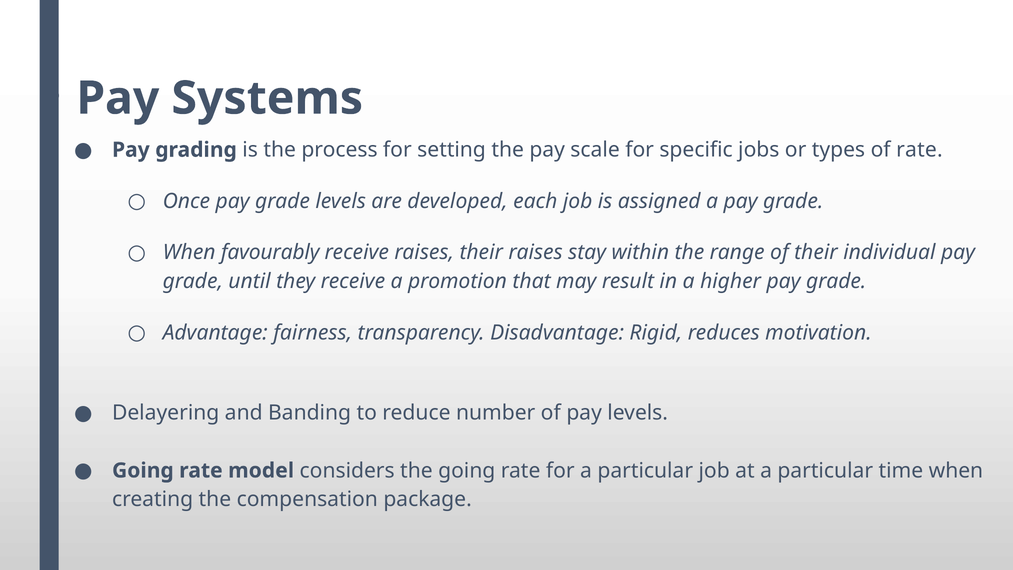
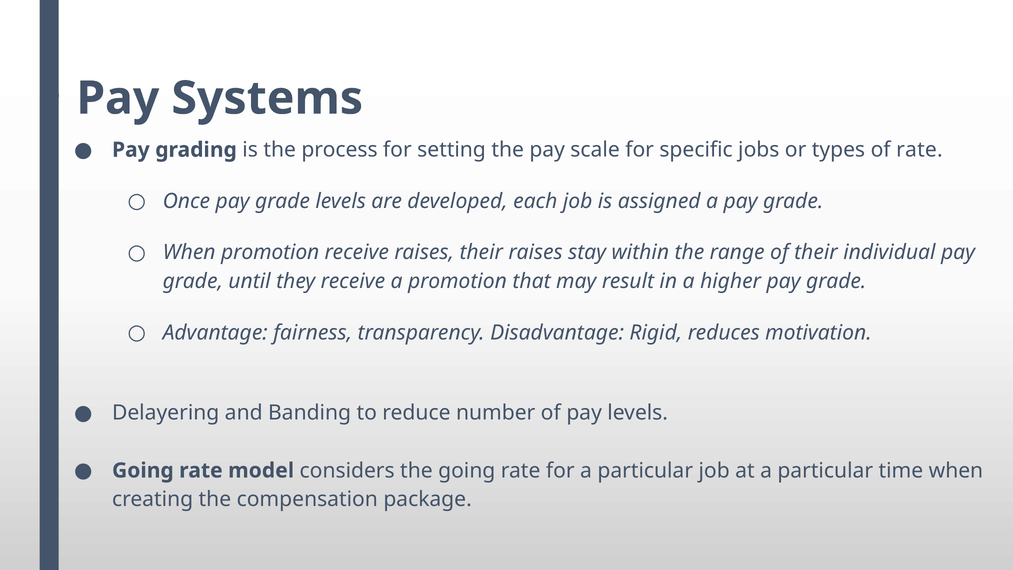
When favourably: favourably -> promotion
